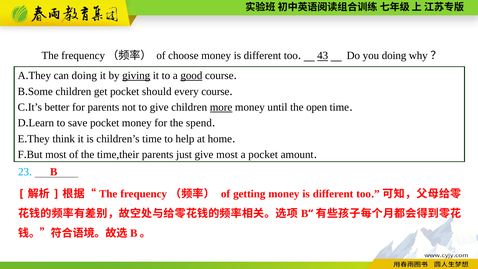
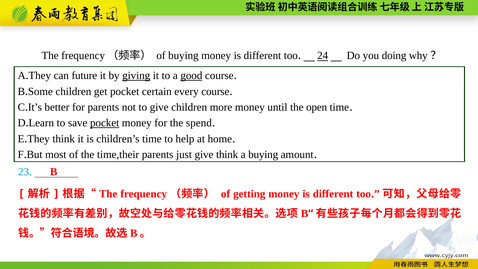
of choose: choose -> buying
43: 43 -> 24
can doing: doing -> future
should: should -> certain
more underline: present -> none
pocket at (105, 123) underline: none -> present
give most: most -> think
a pocket: pocket -> buying
